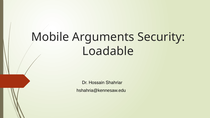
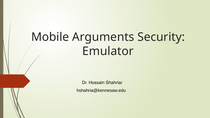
Loadable: Loadable -> Emulator
